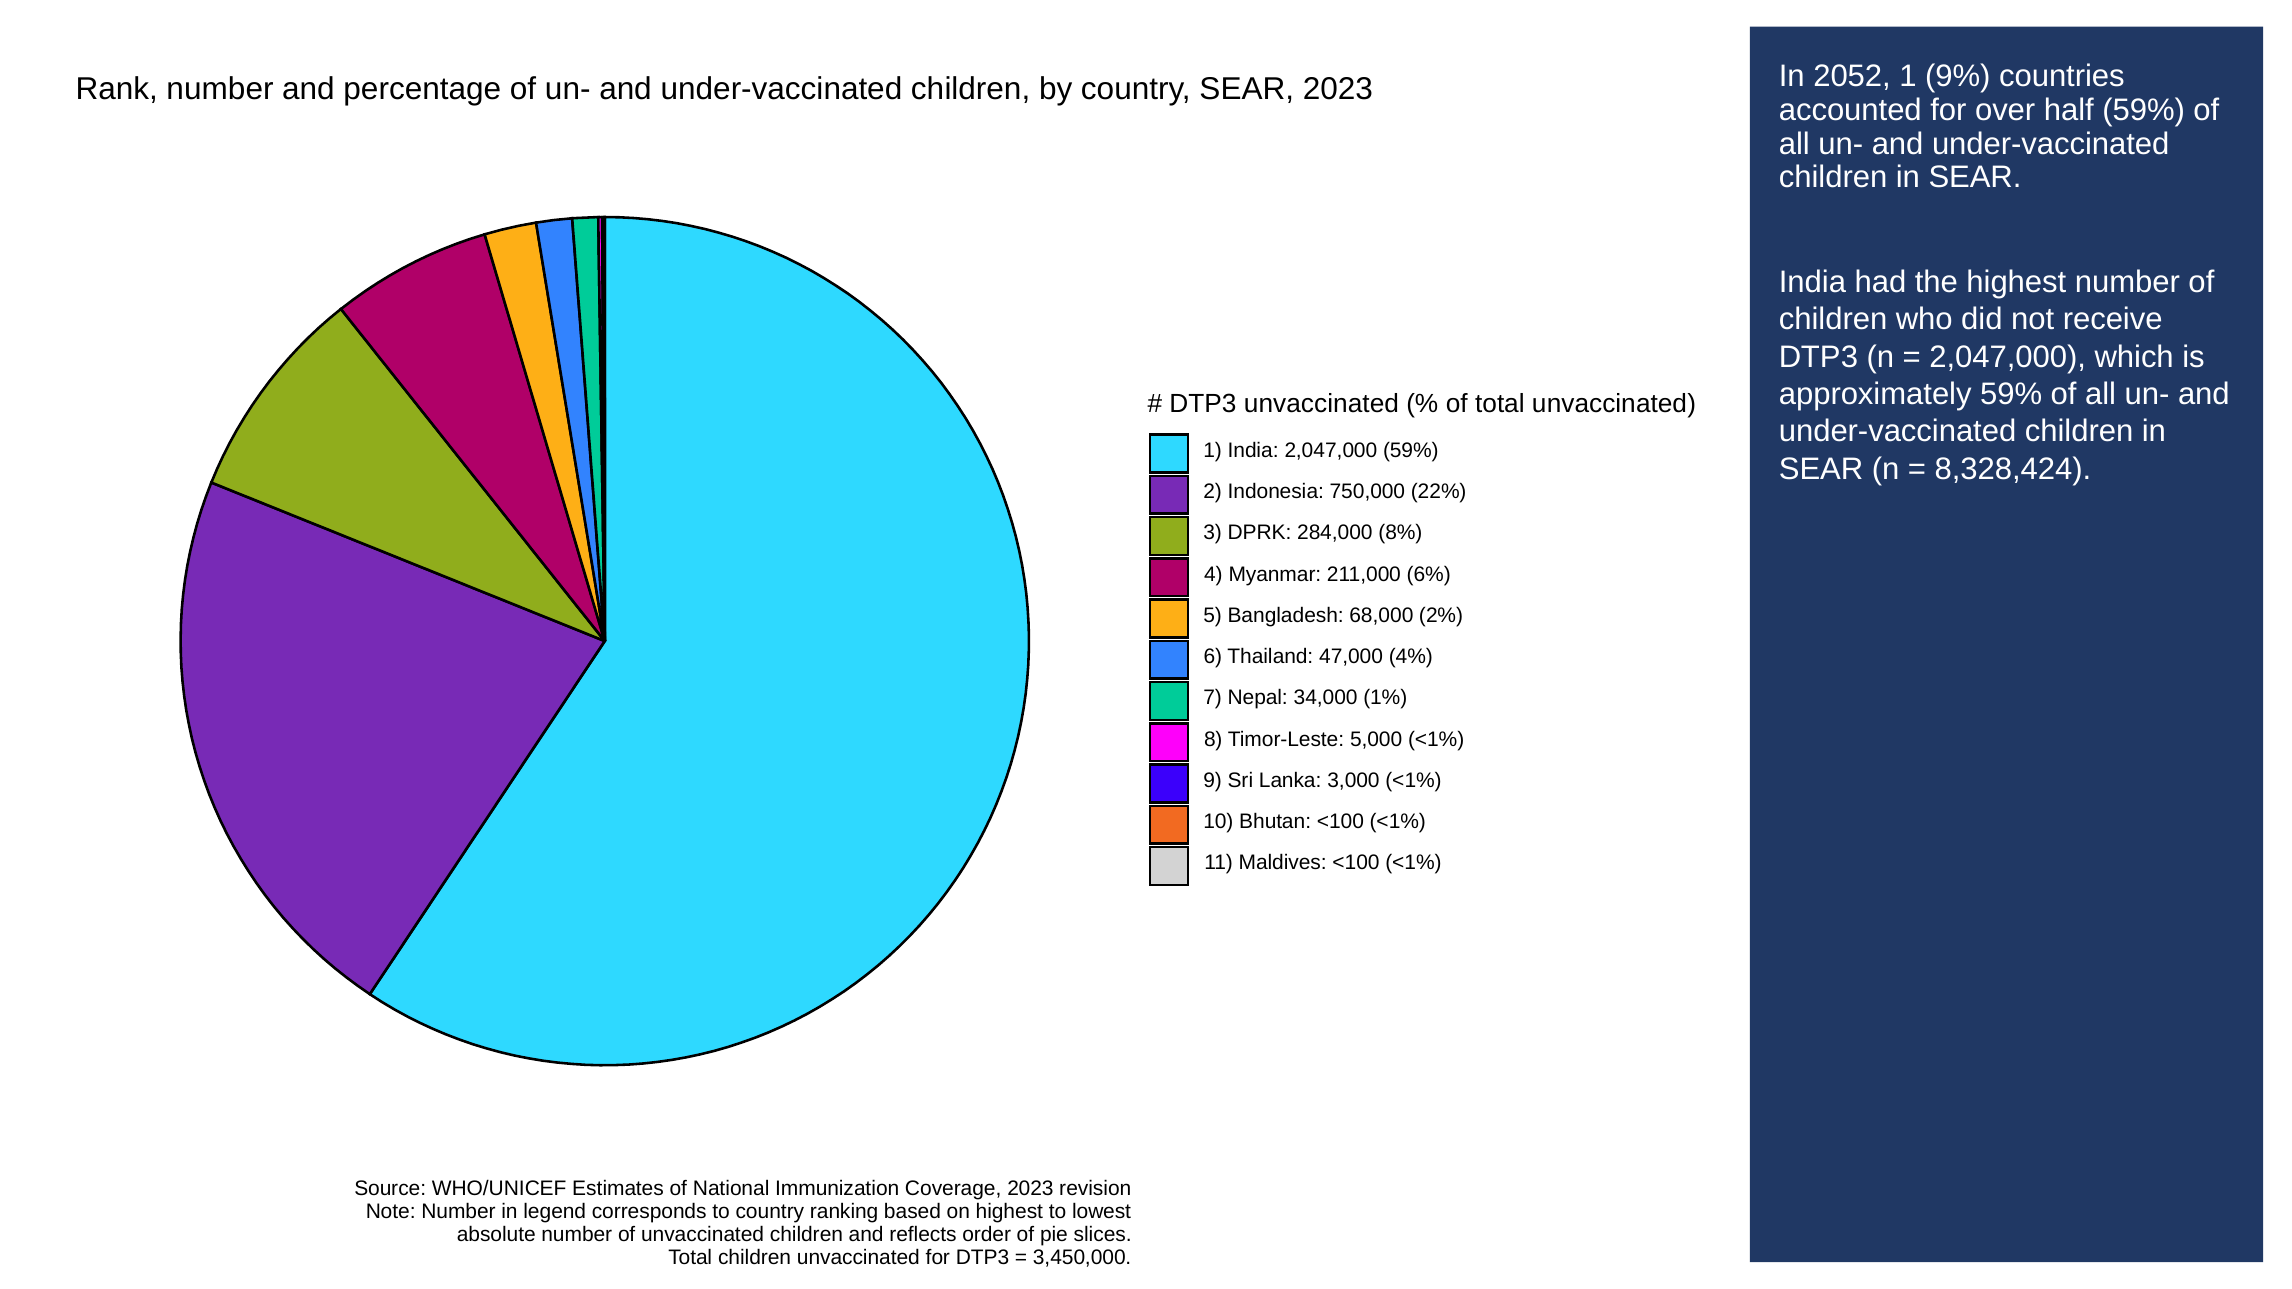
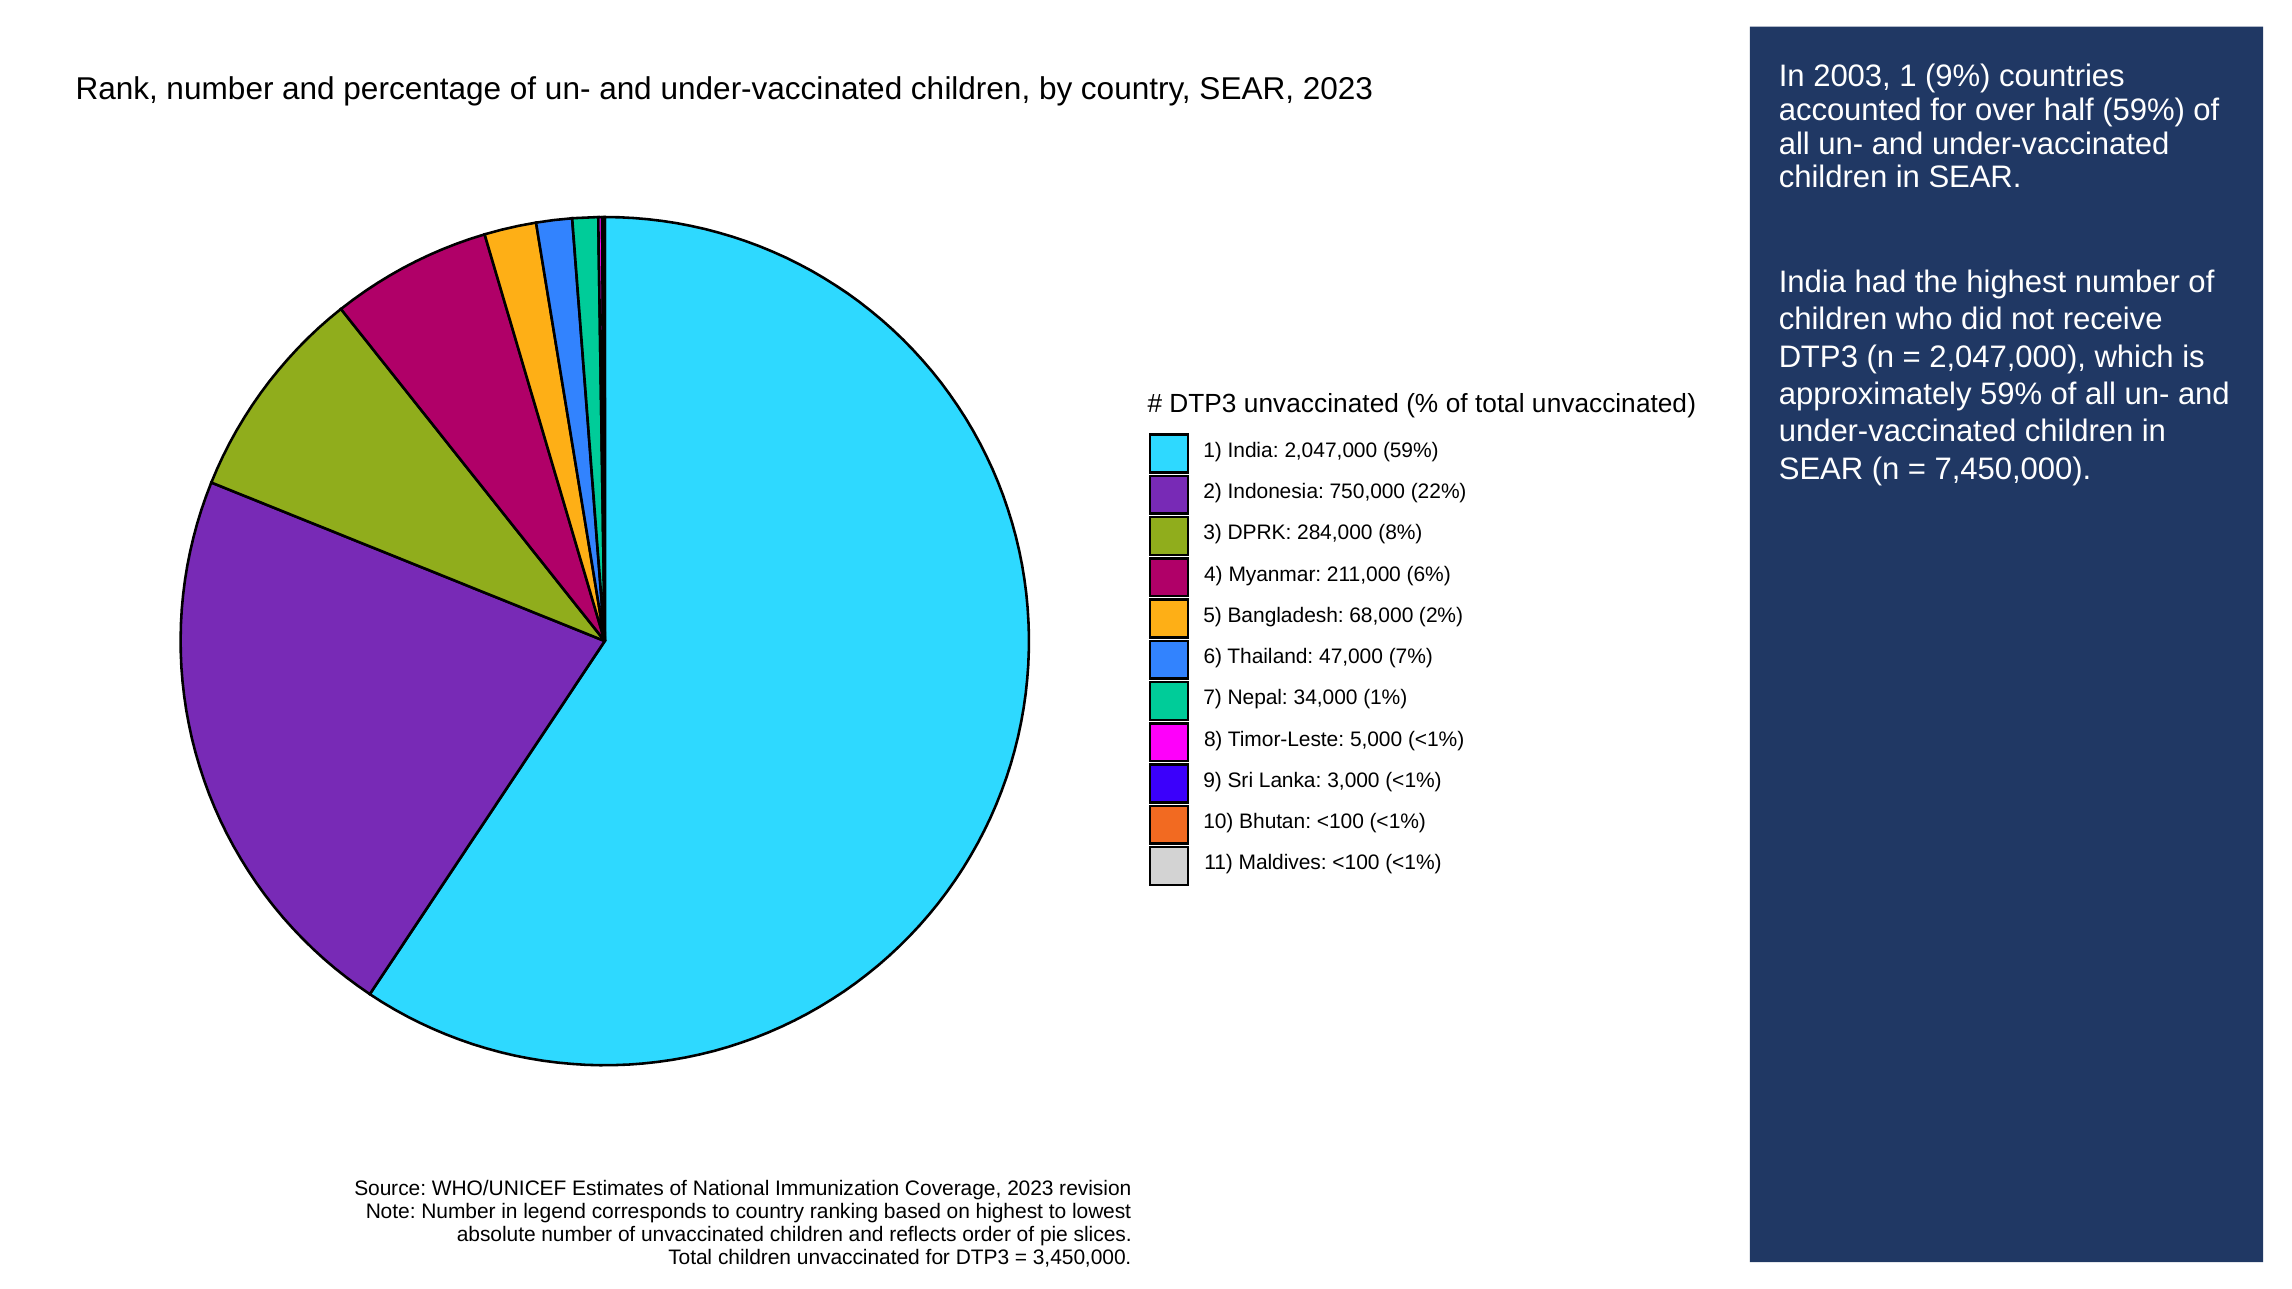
2052: 2052 -> 2003
8,328,424: 8,328,424 -> 7,450,000
4%: 4% -> 7%
